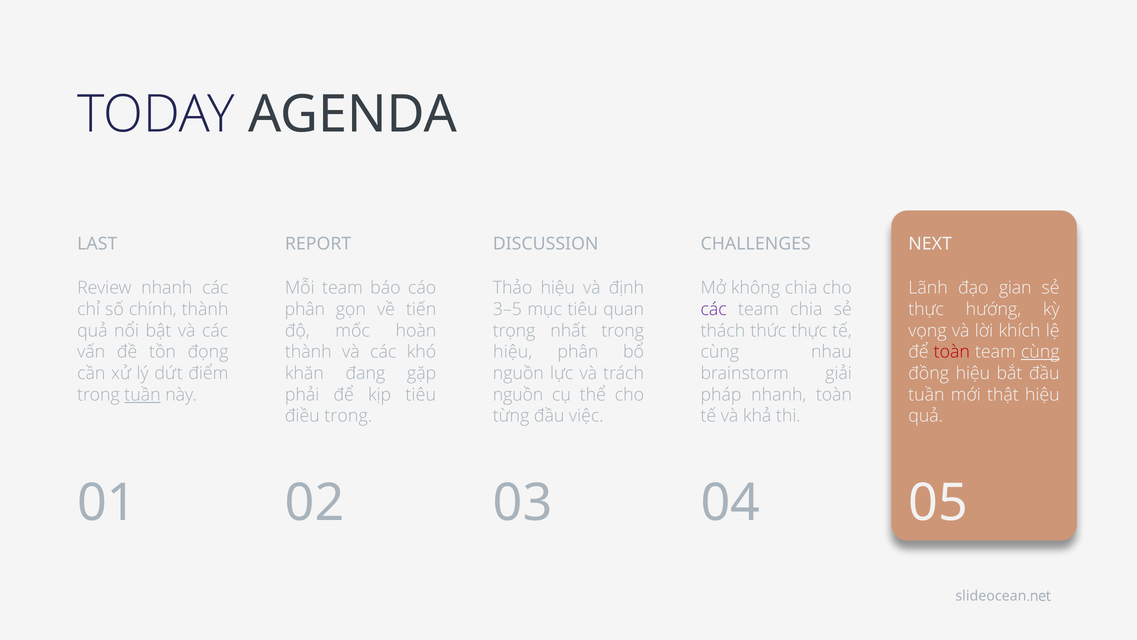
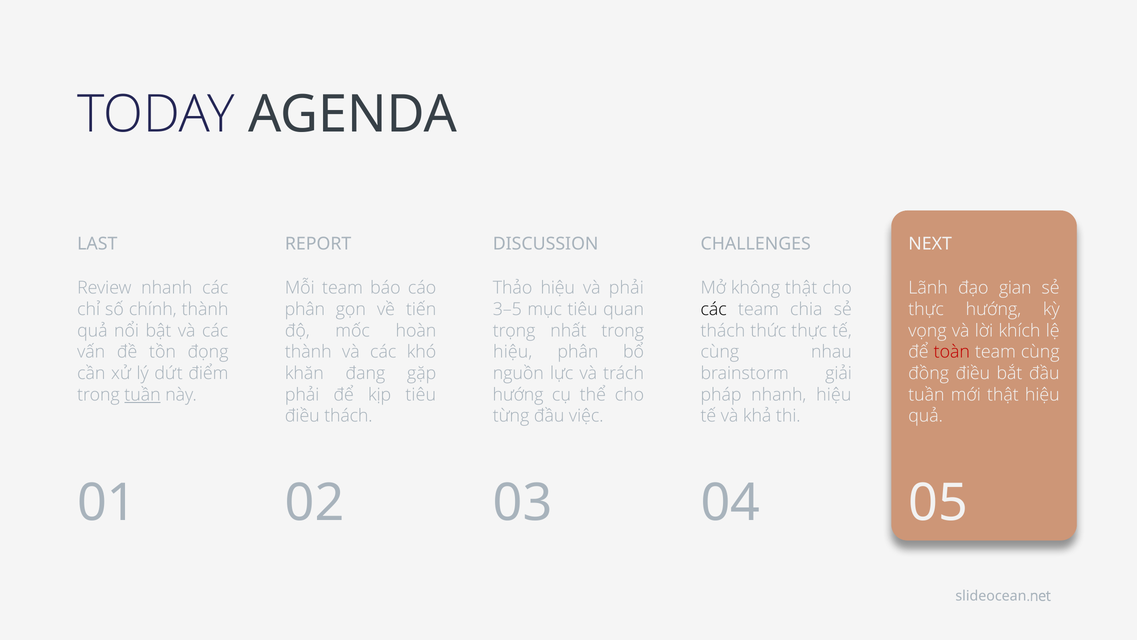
và định: định -> phải
không chia: chia -> thật
các at (714, 309) colour: purple -> black
cùng at (1040, 352) underline: present -> none
đồng hiệu: hiệu -> điều
nguồn at (518, 394): nguồn -> hướng
nhanh toàn: toàn -> hiệu
điều trong: trong -> thách
